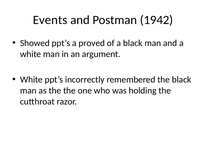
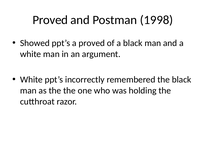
Events at (50, 20): Events -> Proved
1942: 1942 -> 1998
